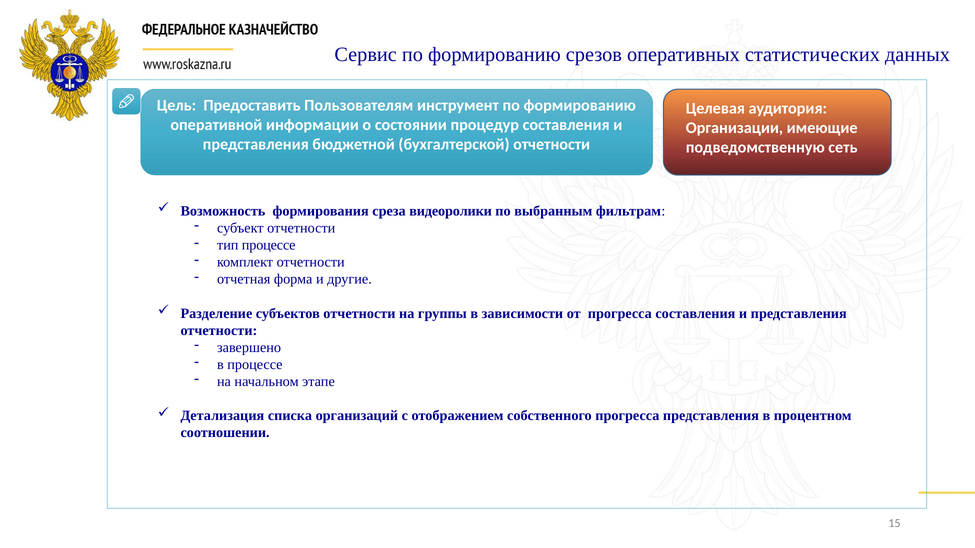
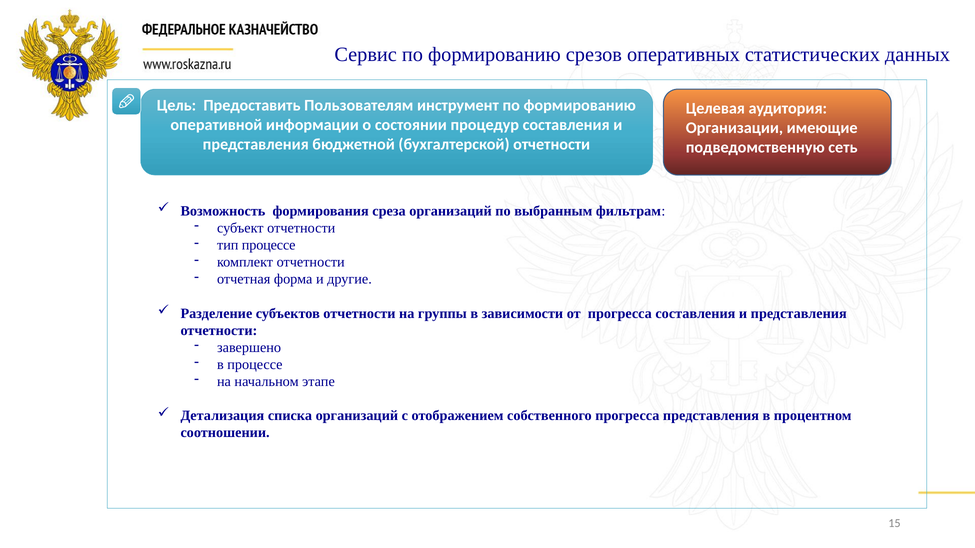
среза видеоролики: видеоролики -> организаций
